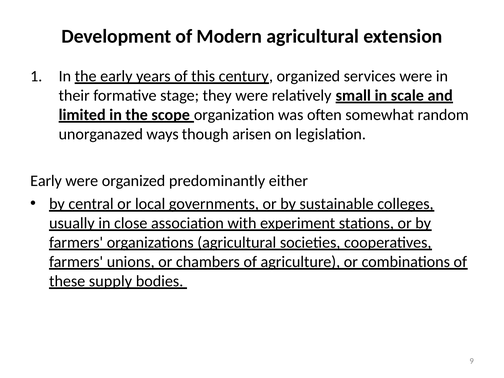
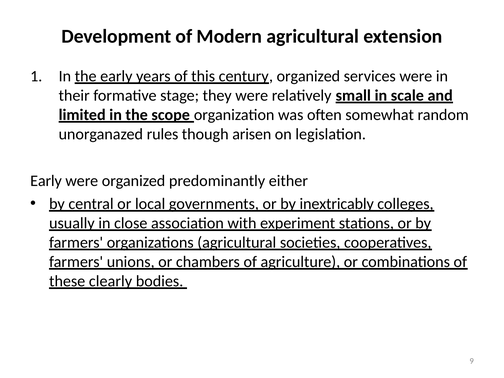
ways: ways -> rules
sustainable: sustainable -> inextricably
supply: supply -> clearly
